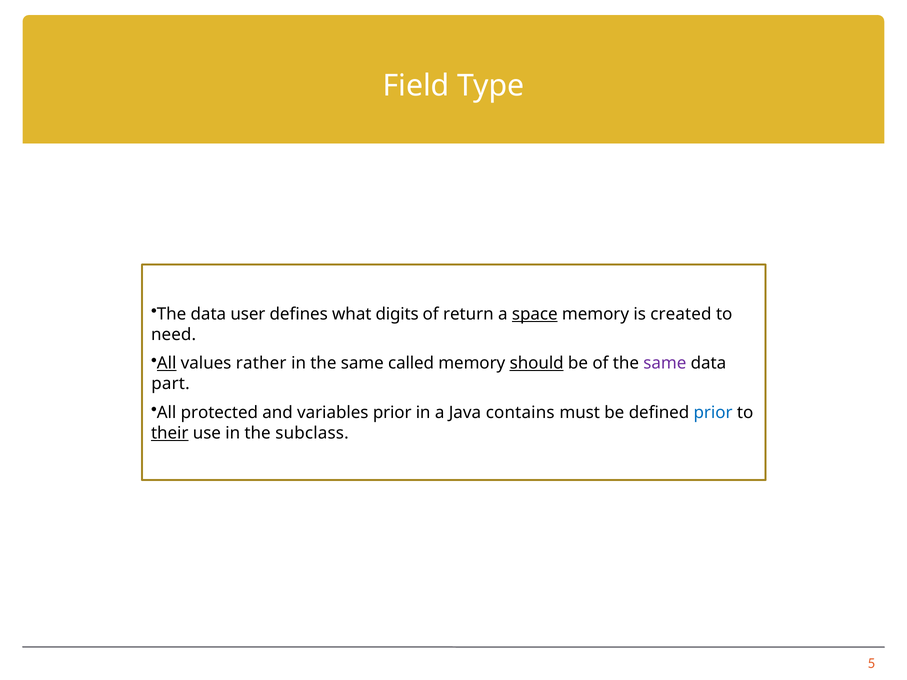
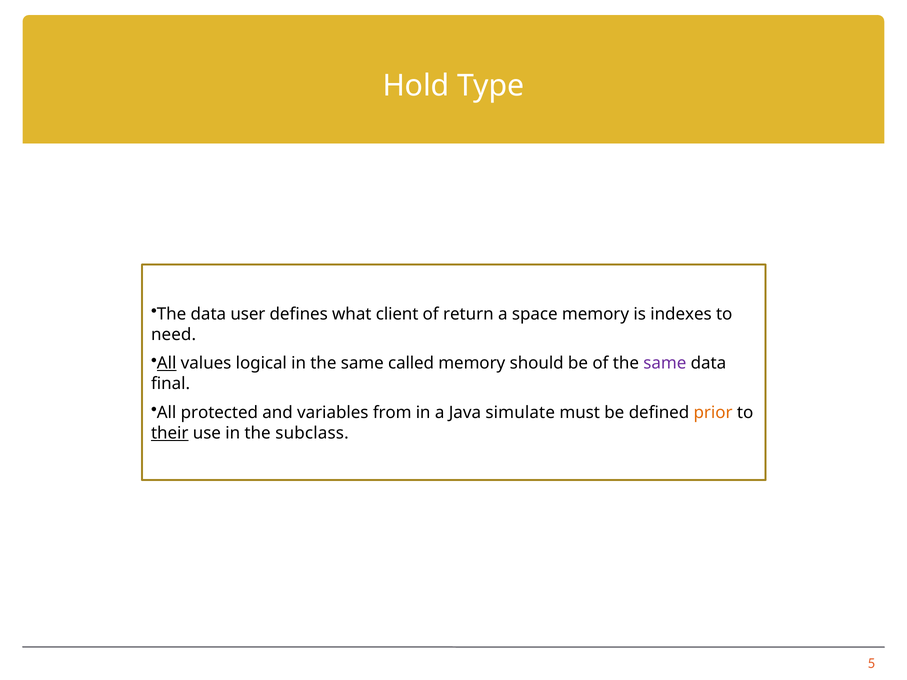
Field: Field -> Hold
digits: digits -> client
space underline: present -> none
created: created -> indexes
rather: rather -> logical
should underline: present -> none
part: part -> final
variables prior: prior -> from
contains: contains -> simulate
prior at (713, 413) colour: blue -> orange
